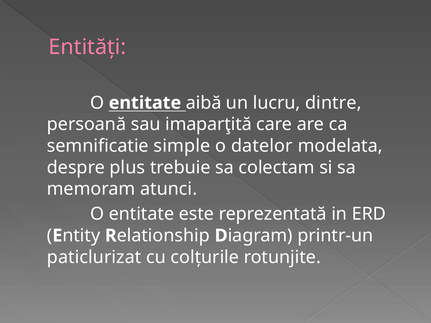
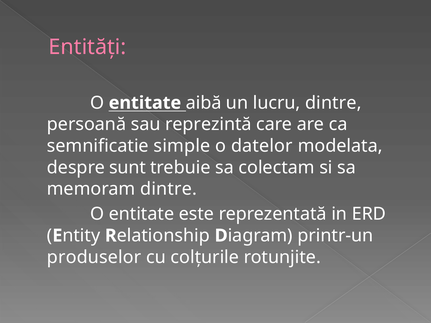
imaparţită: imaparţită -> reprezintă
plus: plus -> sunt
memoram atunci: atunci -> dintre
paticlurizat: paticlurizat -> produselor
